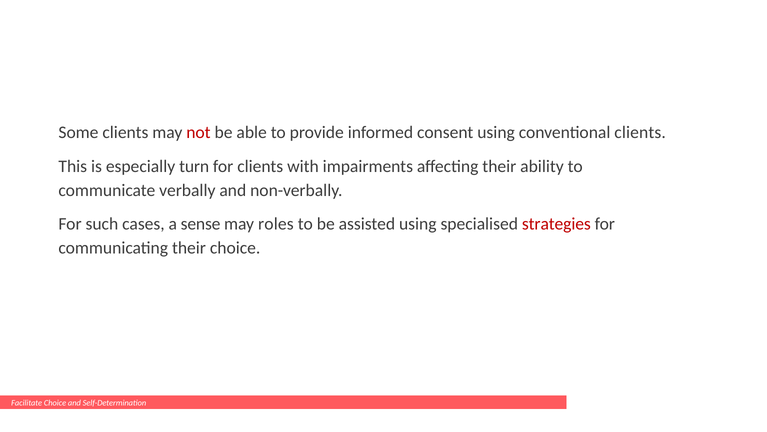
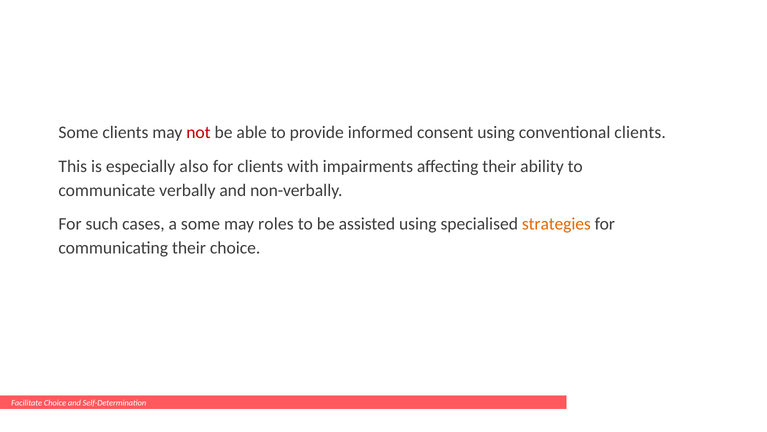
turn: turn -> also
a sense: sense -> some
strategies colour: red -> orange
